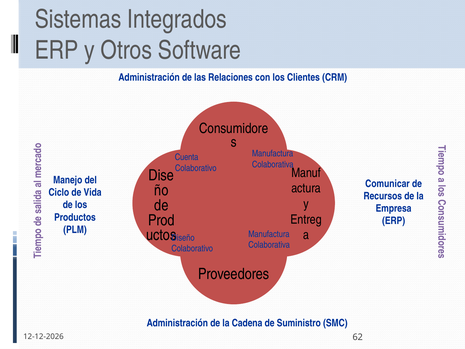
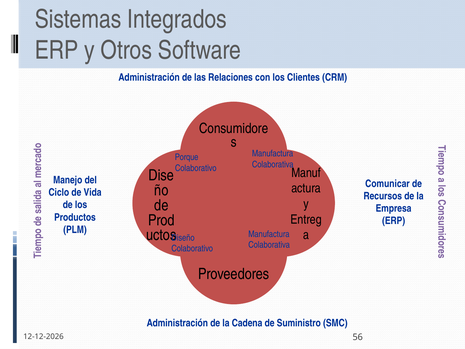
Cuenta: Cuenta -> Porque
62: 62 -> 56
